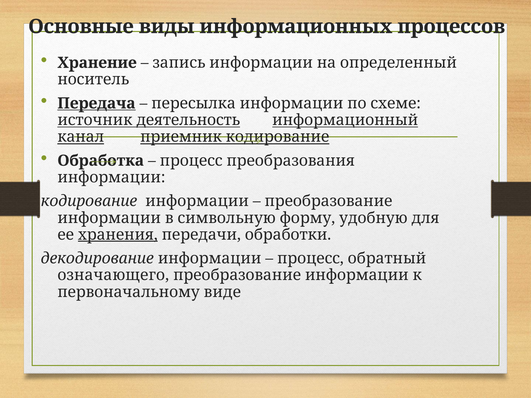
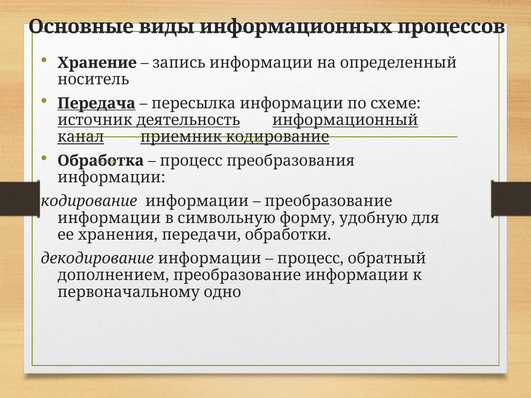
хранения underline: present -> none
означающего: означающего -> дополнением
виде: виде -> одно
